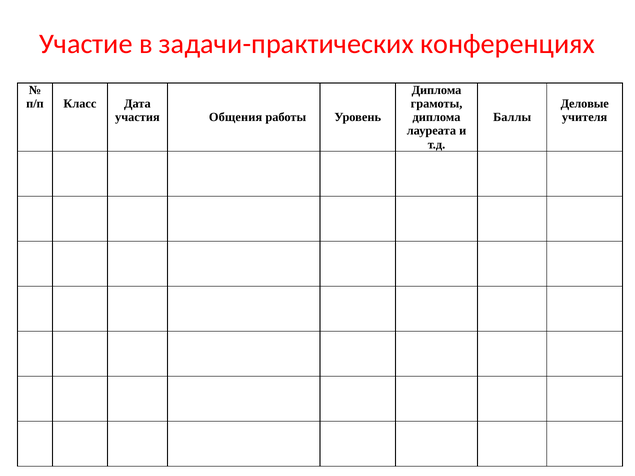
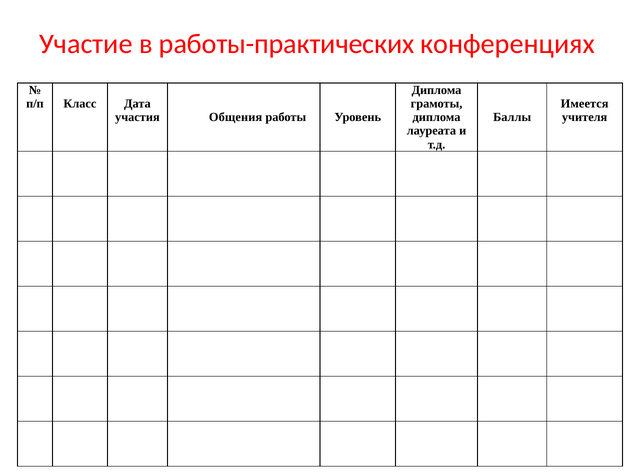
задачи-практических: задачи-практических -> работы-практических
Деловые: Деловые -> Имеется
